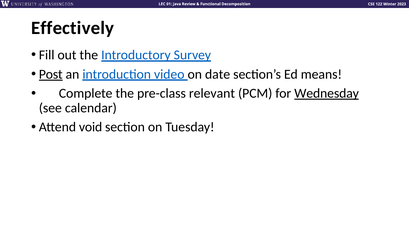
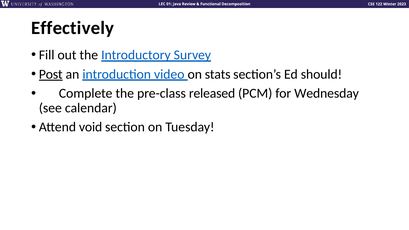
date: date -> stats
means: means -> should
relevant: relevant -> released
Wednesday underline: present -> none
